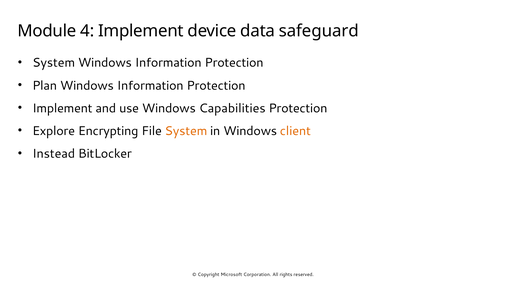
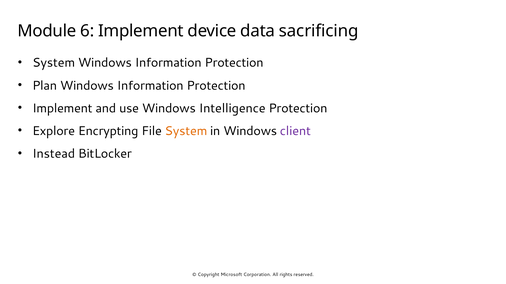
4: 4 -> 6
safeguard: safeguard -> sacrificing
Capabilities: Capabilities -> Intelligence
client colour: orange -> purple
